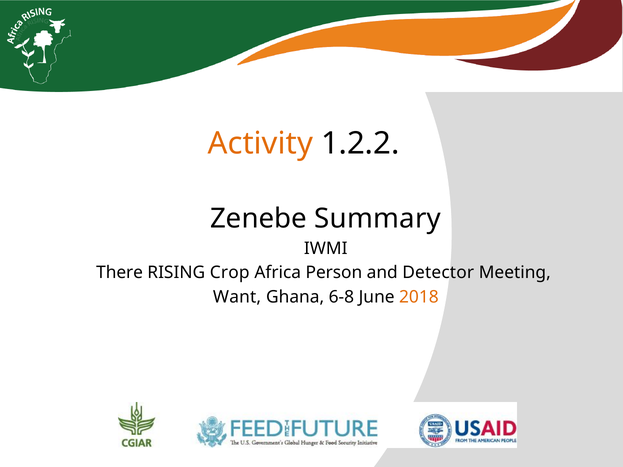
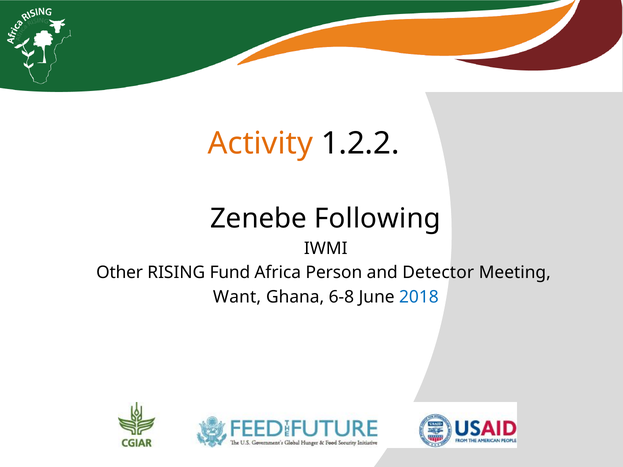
Summary: Summary -> Following
There: There -> Other
Crop: Crop -> Fund
2018 colour: orange -> blue
